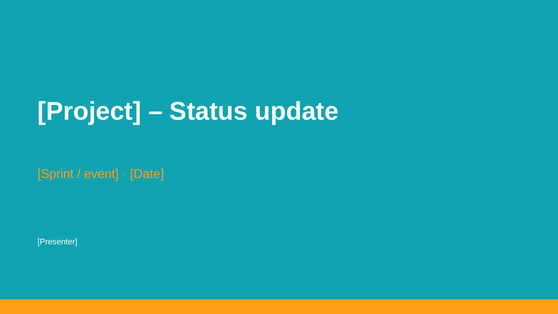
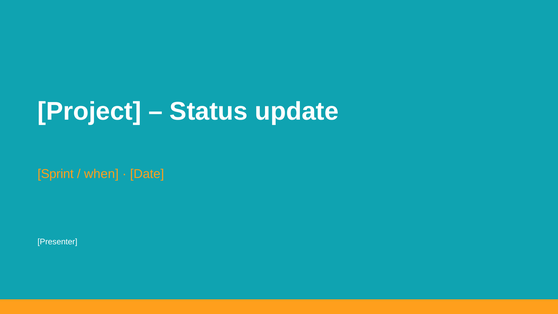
event: event -> when
